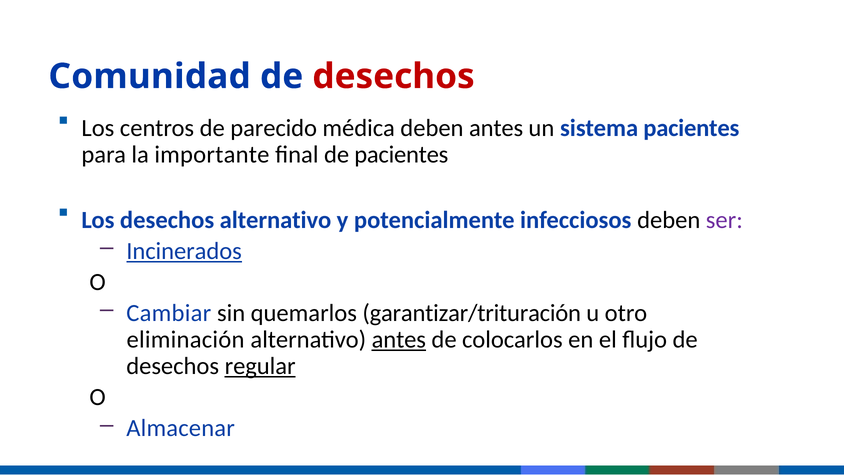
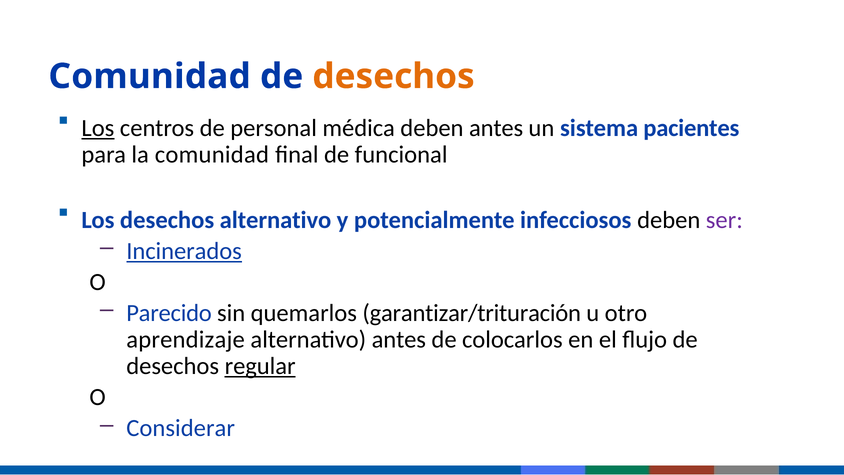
desechos at (394, 76) colour: red -> orange
Los at (98, 128) underline: none -> present
parecido: parecido -> personal
la importante: importante -> comunidad
de pacientes: pacientes -> funcional
Cambiar: Cambiar -> Parecido
eliminación: eliminación -> aprendizaje
antes at (399, 339) underline: present -> none
Almacenar: Almacenar -> Considerar
